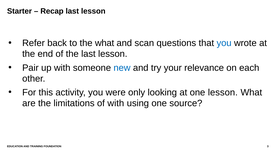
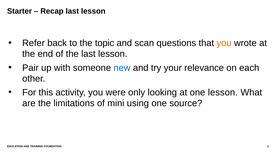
the what: what -> topic
you at (224, 43) colour: blue -> orange
of with: with -> mini
